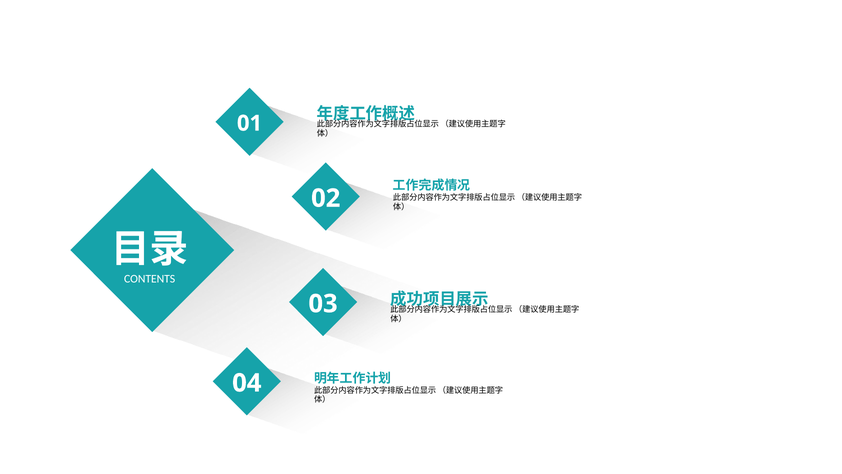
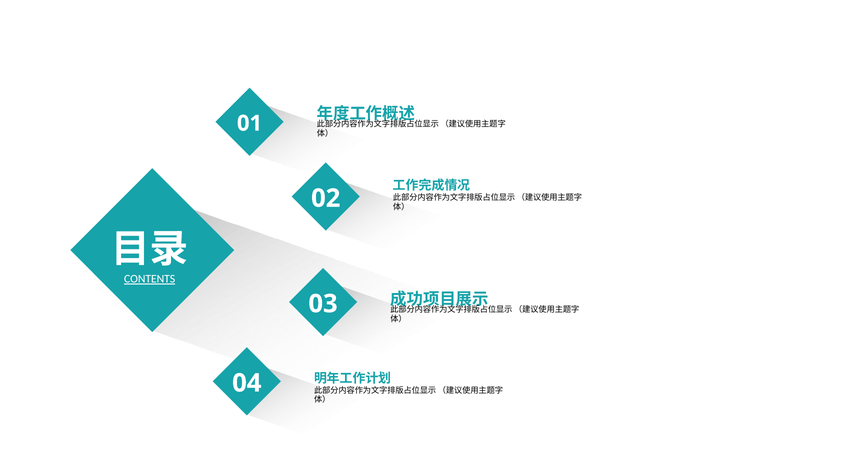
CONTENTS underline: none -> present
